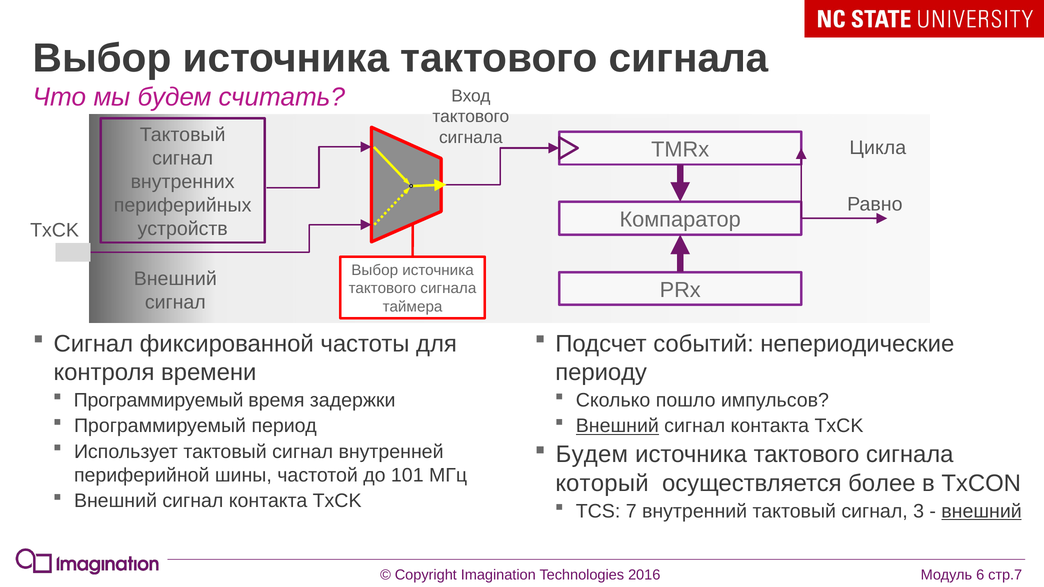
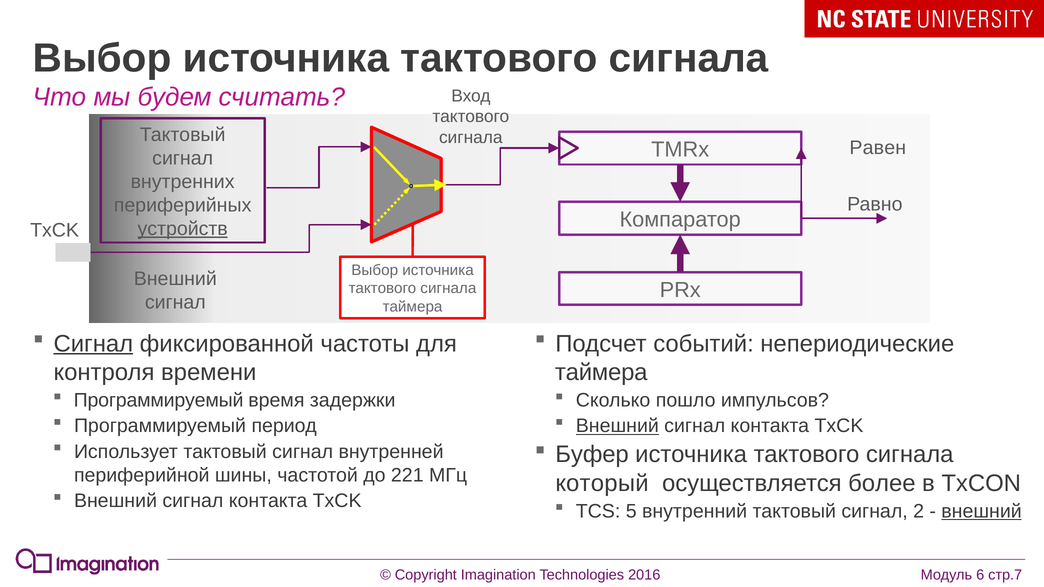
Цикла: Цикла -> Равен
устройств underline: none -> present
Сигнал at (93, 344) underline: none -> present
периоду at (601, 372): периоду -> таймера
Будем at (592, 455): Будем -> Буфер
101: 101 -> 221
7: 7 -> 5
3: 3 -> 2
